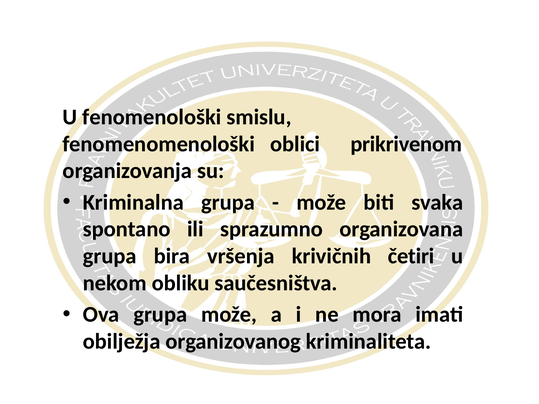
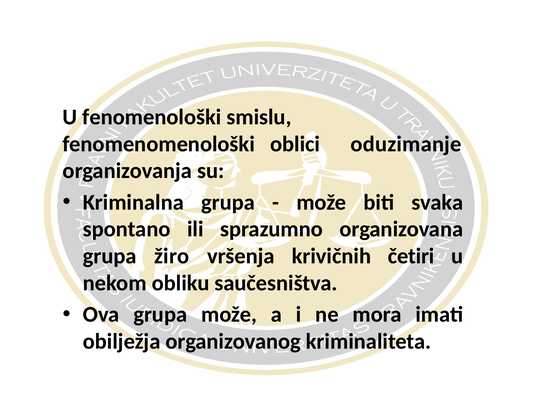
prikrivenom: prikrivenom -> oduzimanje
bira: bira -> žiro
